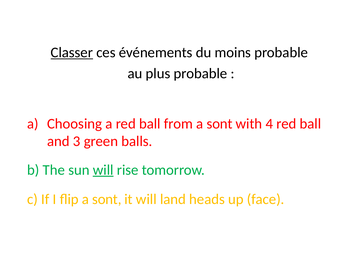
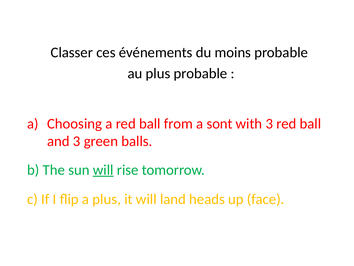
Classer underline: present -> none
with 4: 4 -> 3
flip a sont: sont -> plus
